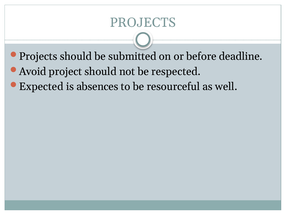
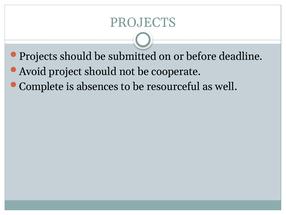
respected: respected -> cooperate
Expected: Expected -> Complete
